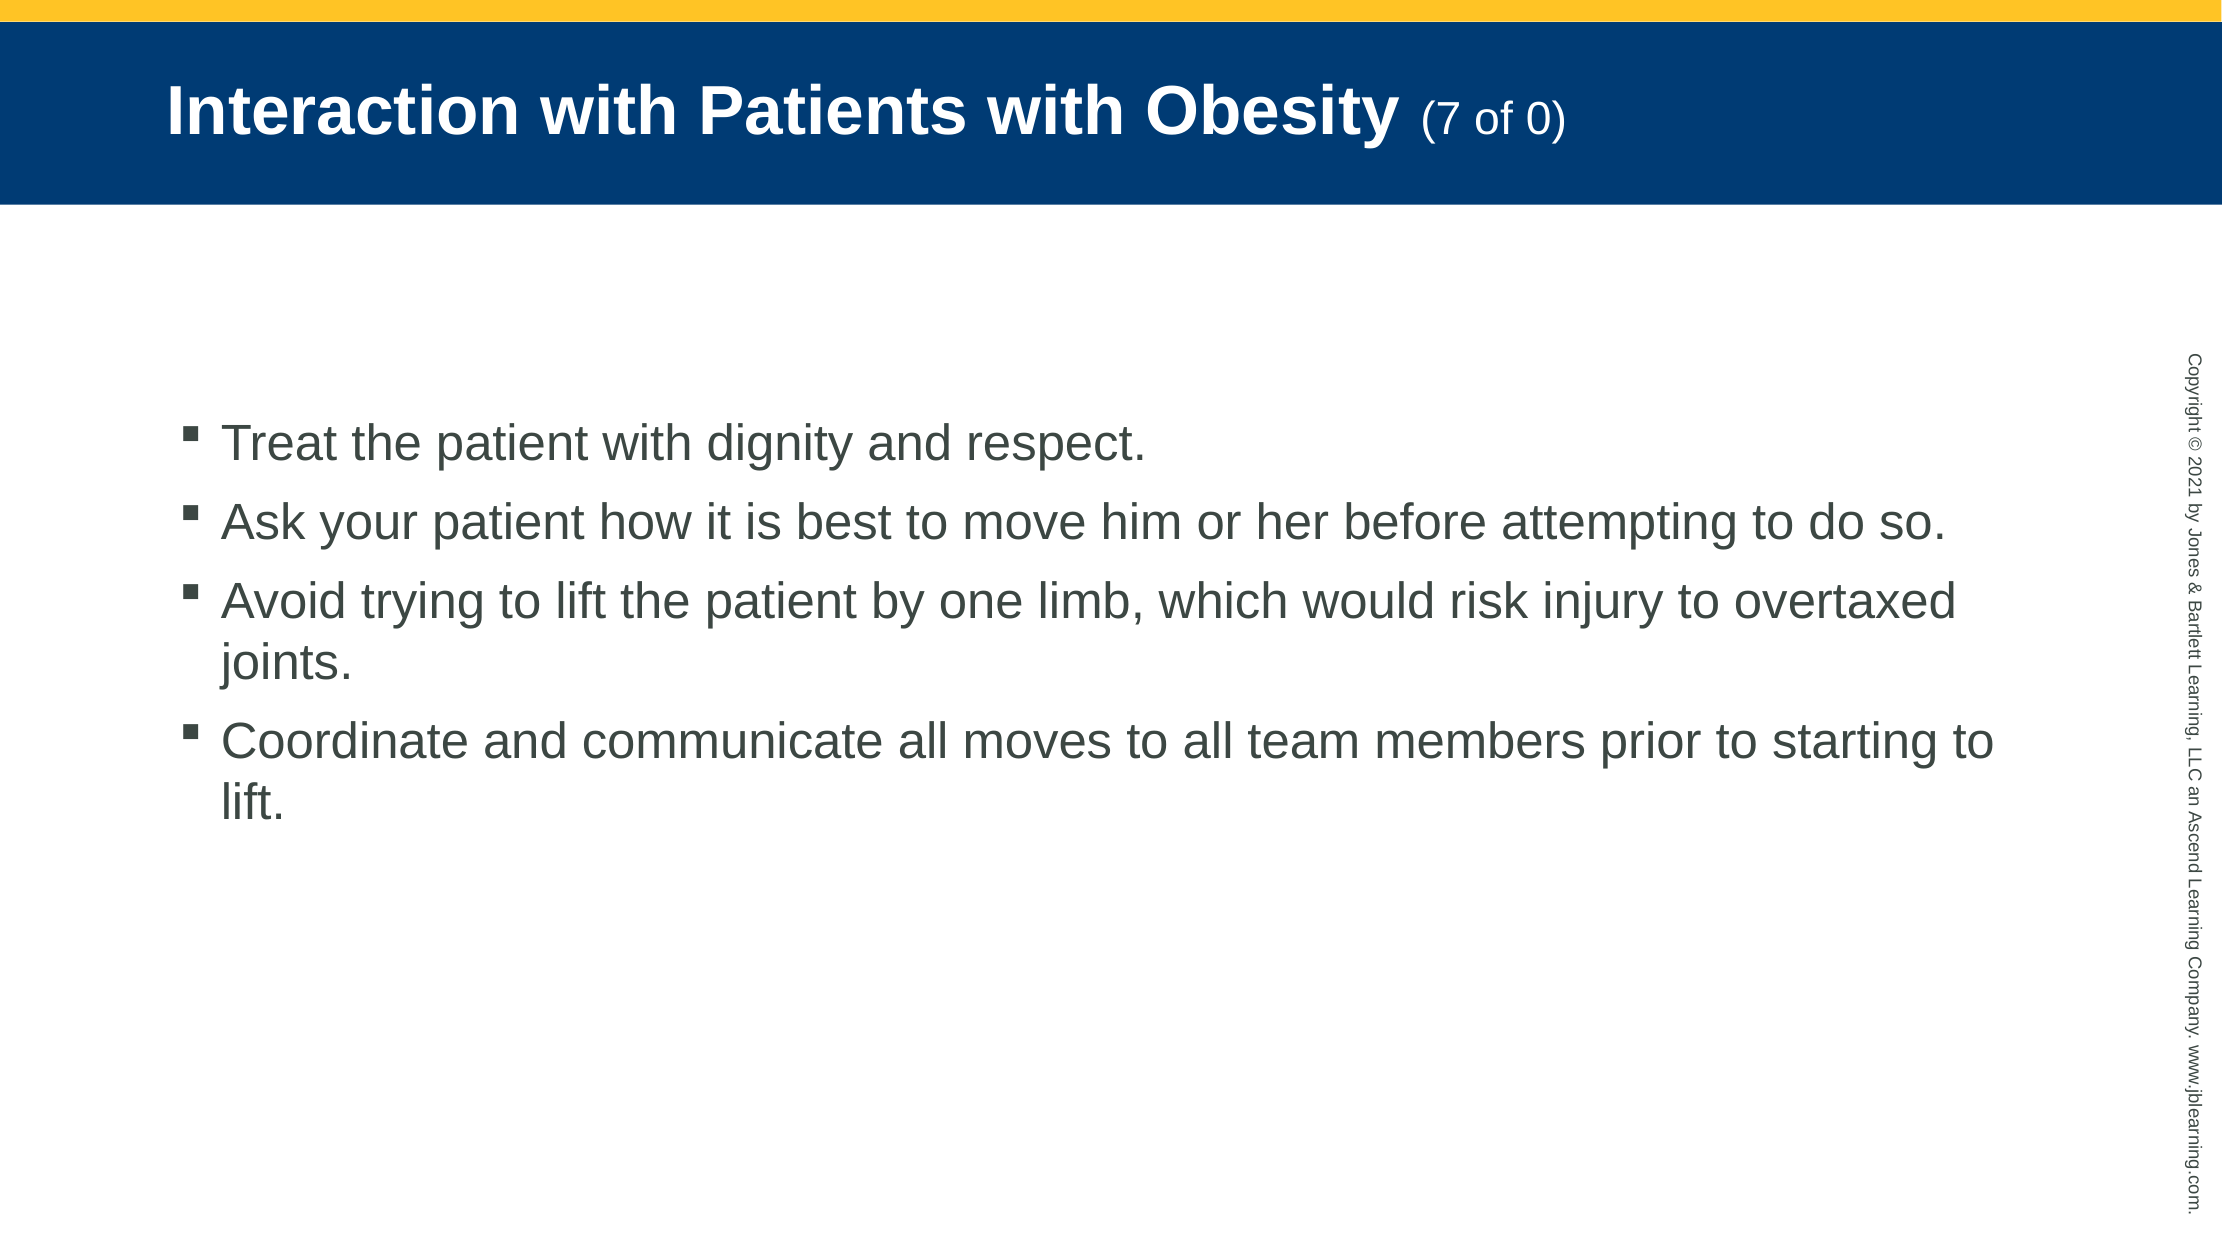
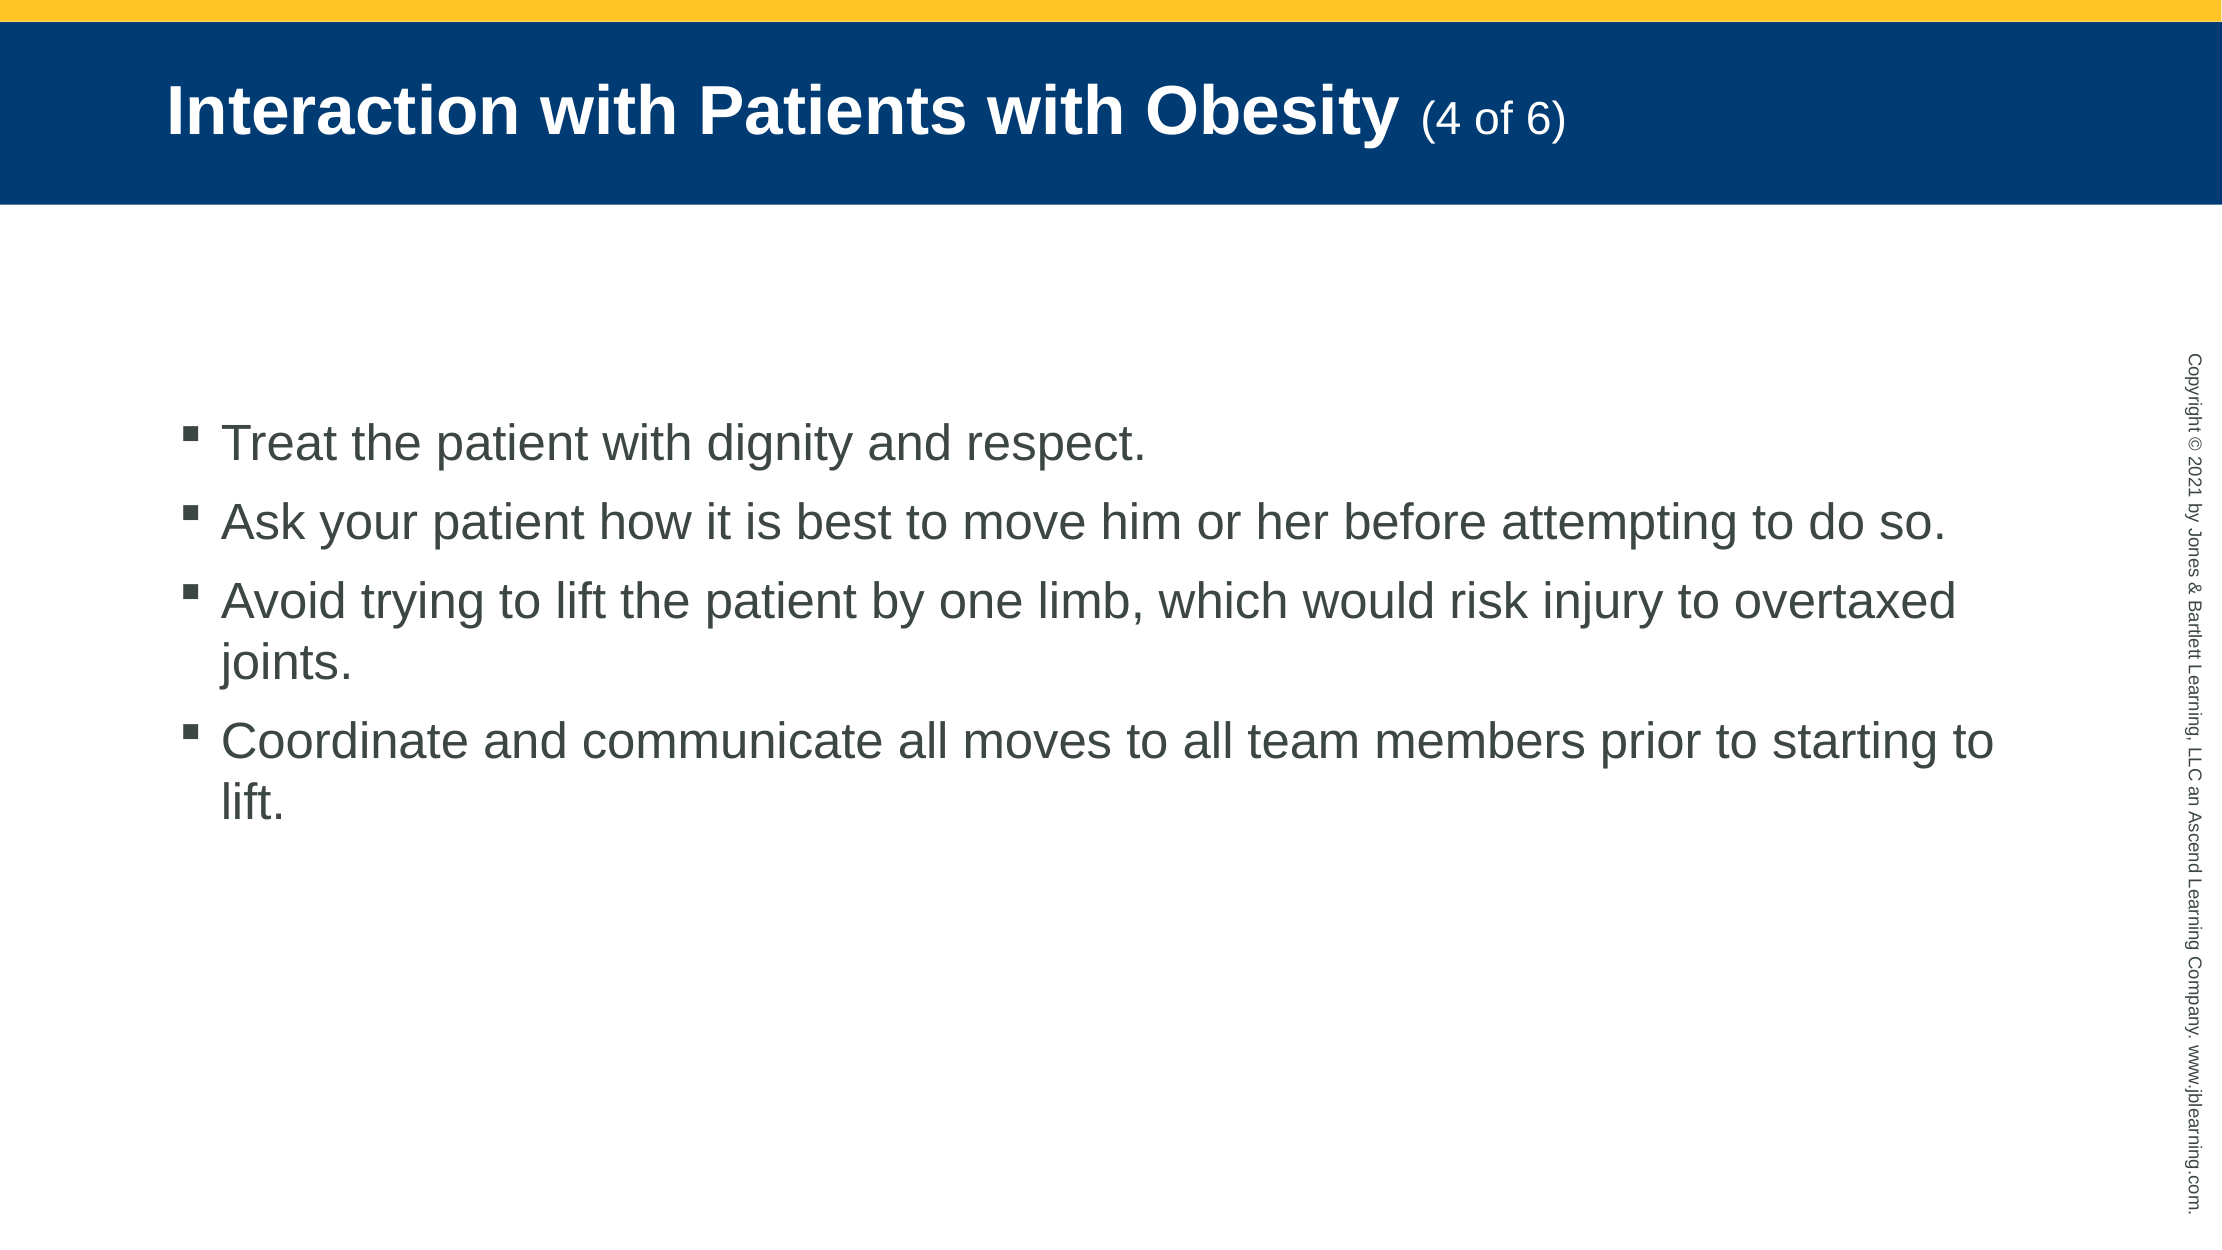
7: 7 -> 4
of 0: 0 -> 6
